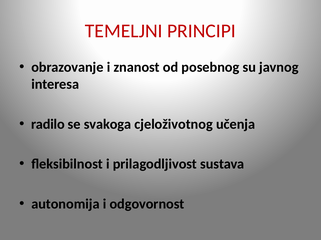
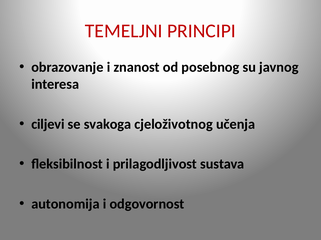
radilo: radilo -> ciljevi
